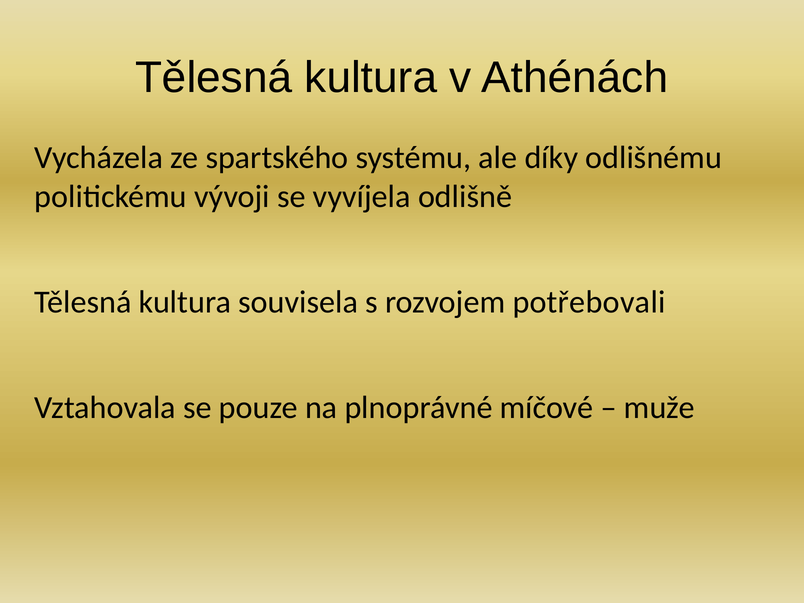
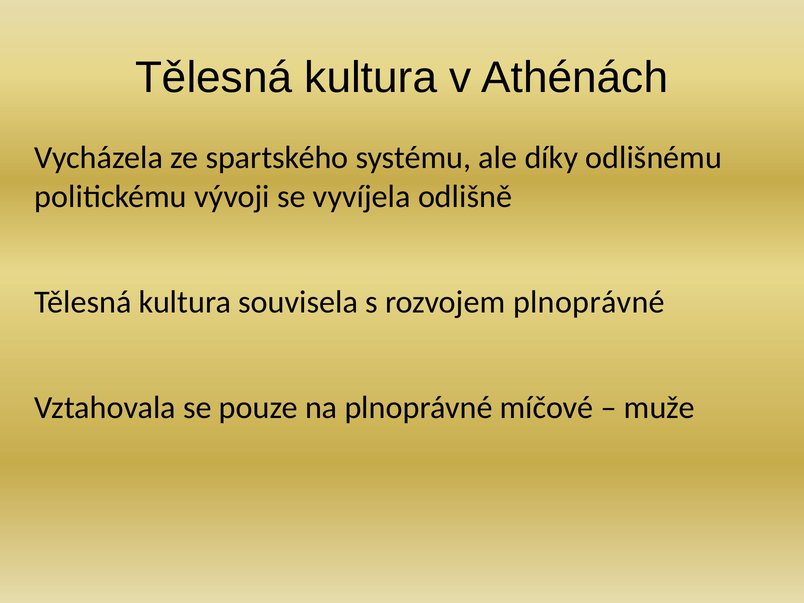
rozvojem potřebovali: potřebovali -> plnoprávné
